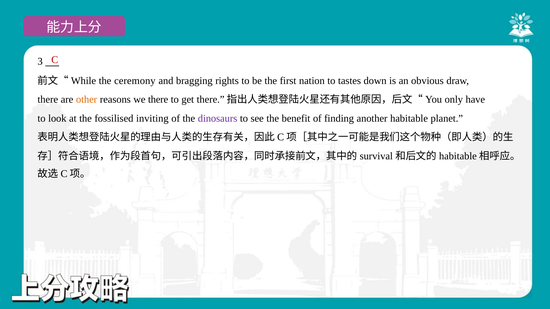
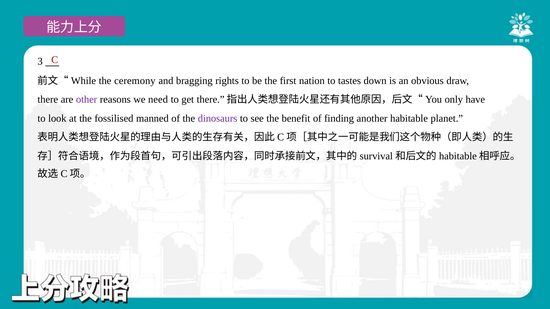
other colour: orange -> purple
we there: there -> need
inviting: inviting -> manned
